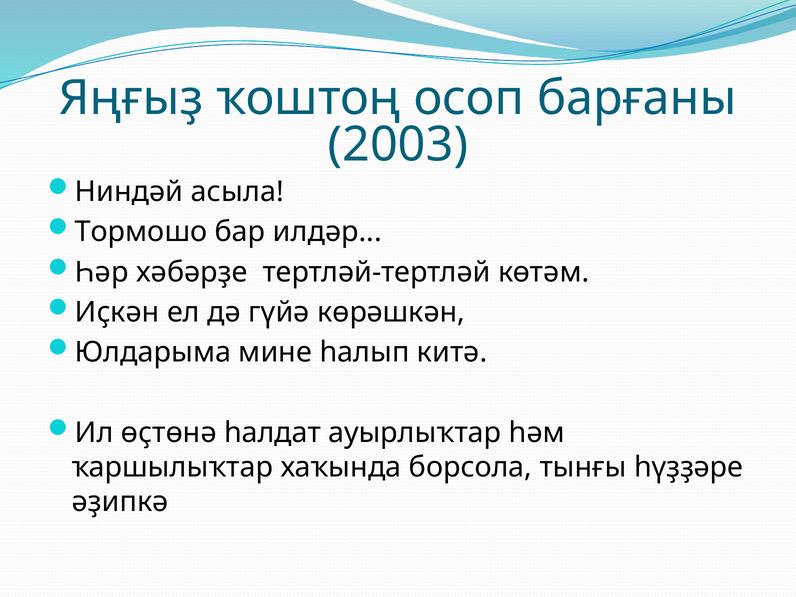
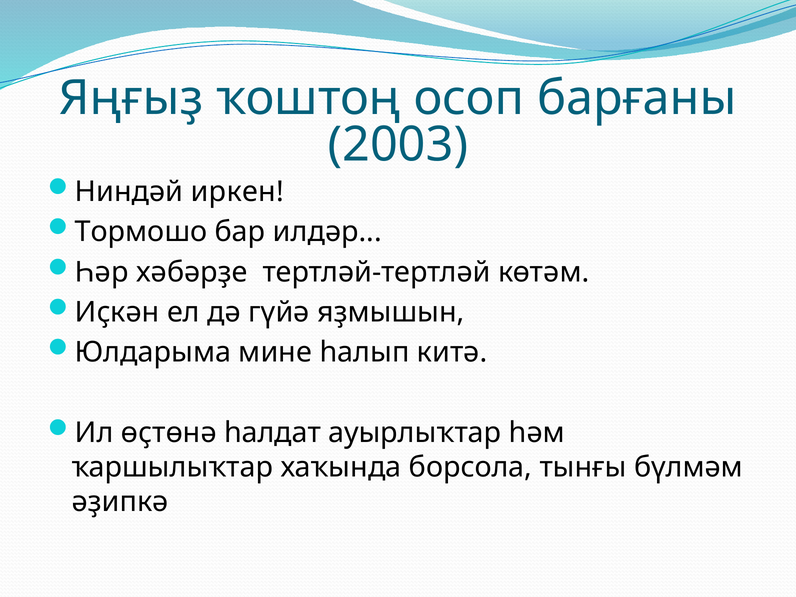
асыла: асыла -> иркен
көрәшкән: көрәшкән -> яҙмышын
һүҙҙәре: һүҙҙәре -> бүлмәм
